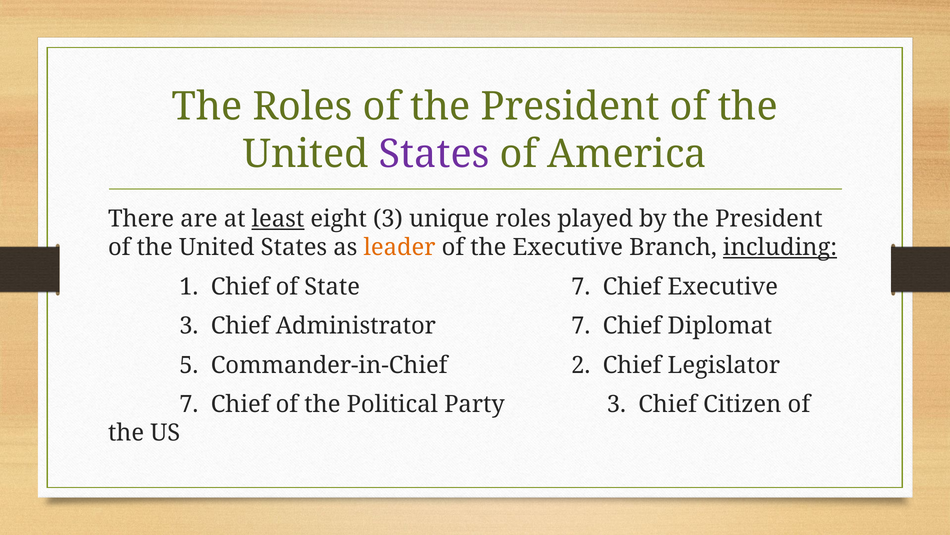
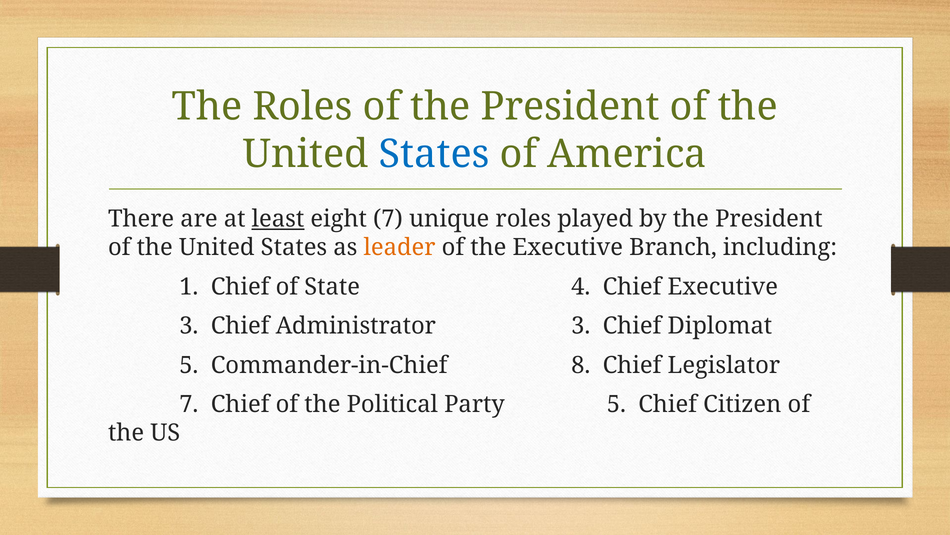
States at (434, 154) colour: purple -> blue
eight 3: 3 -> 7
including underline: present -> none
State 7: 7 -> 4
Administrator 7: 7 -> 3
2: 2 -> 8
Party 3: 3 -> 5
